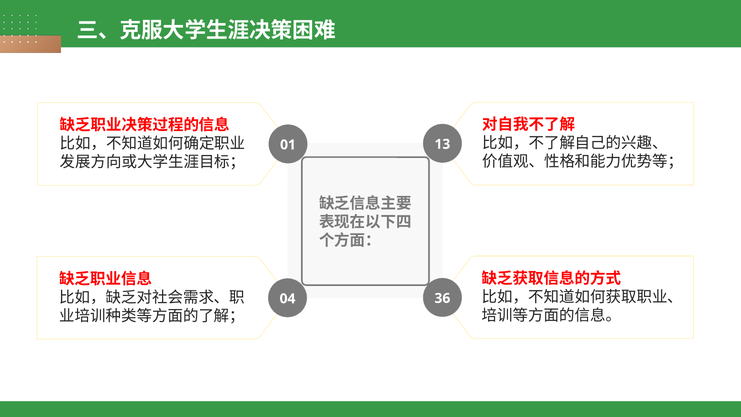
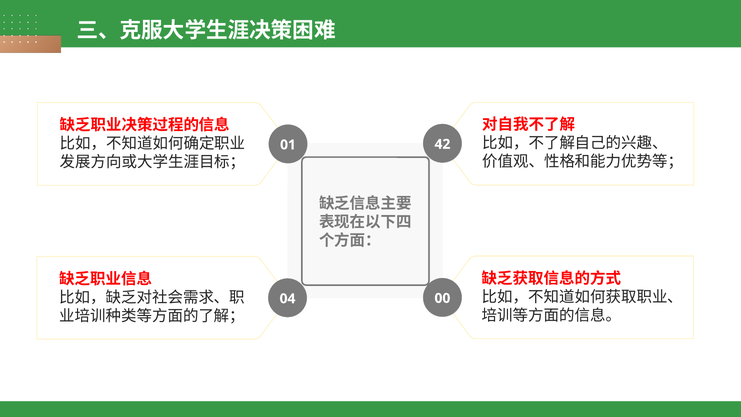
13: 13 -> 42
36: 36 -> 00
